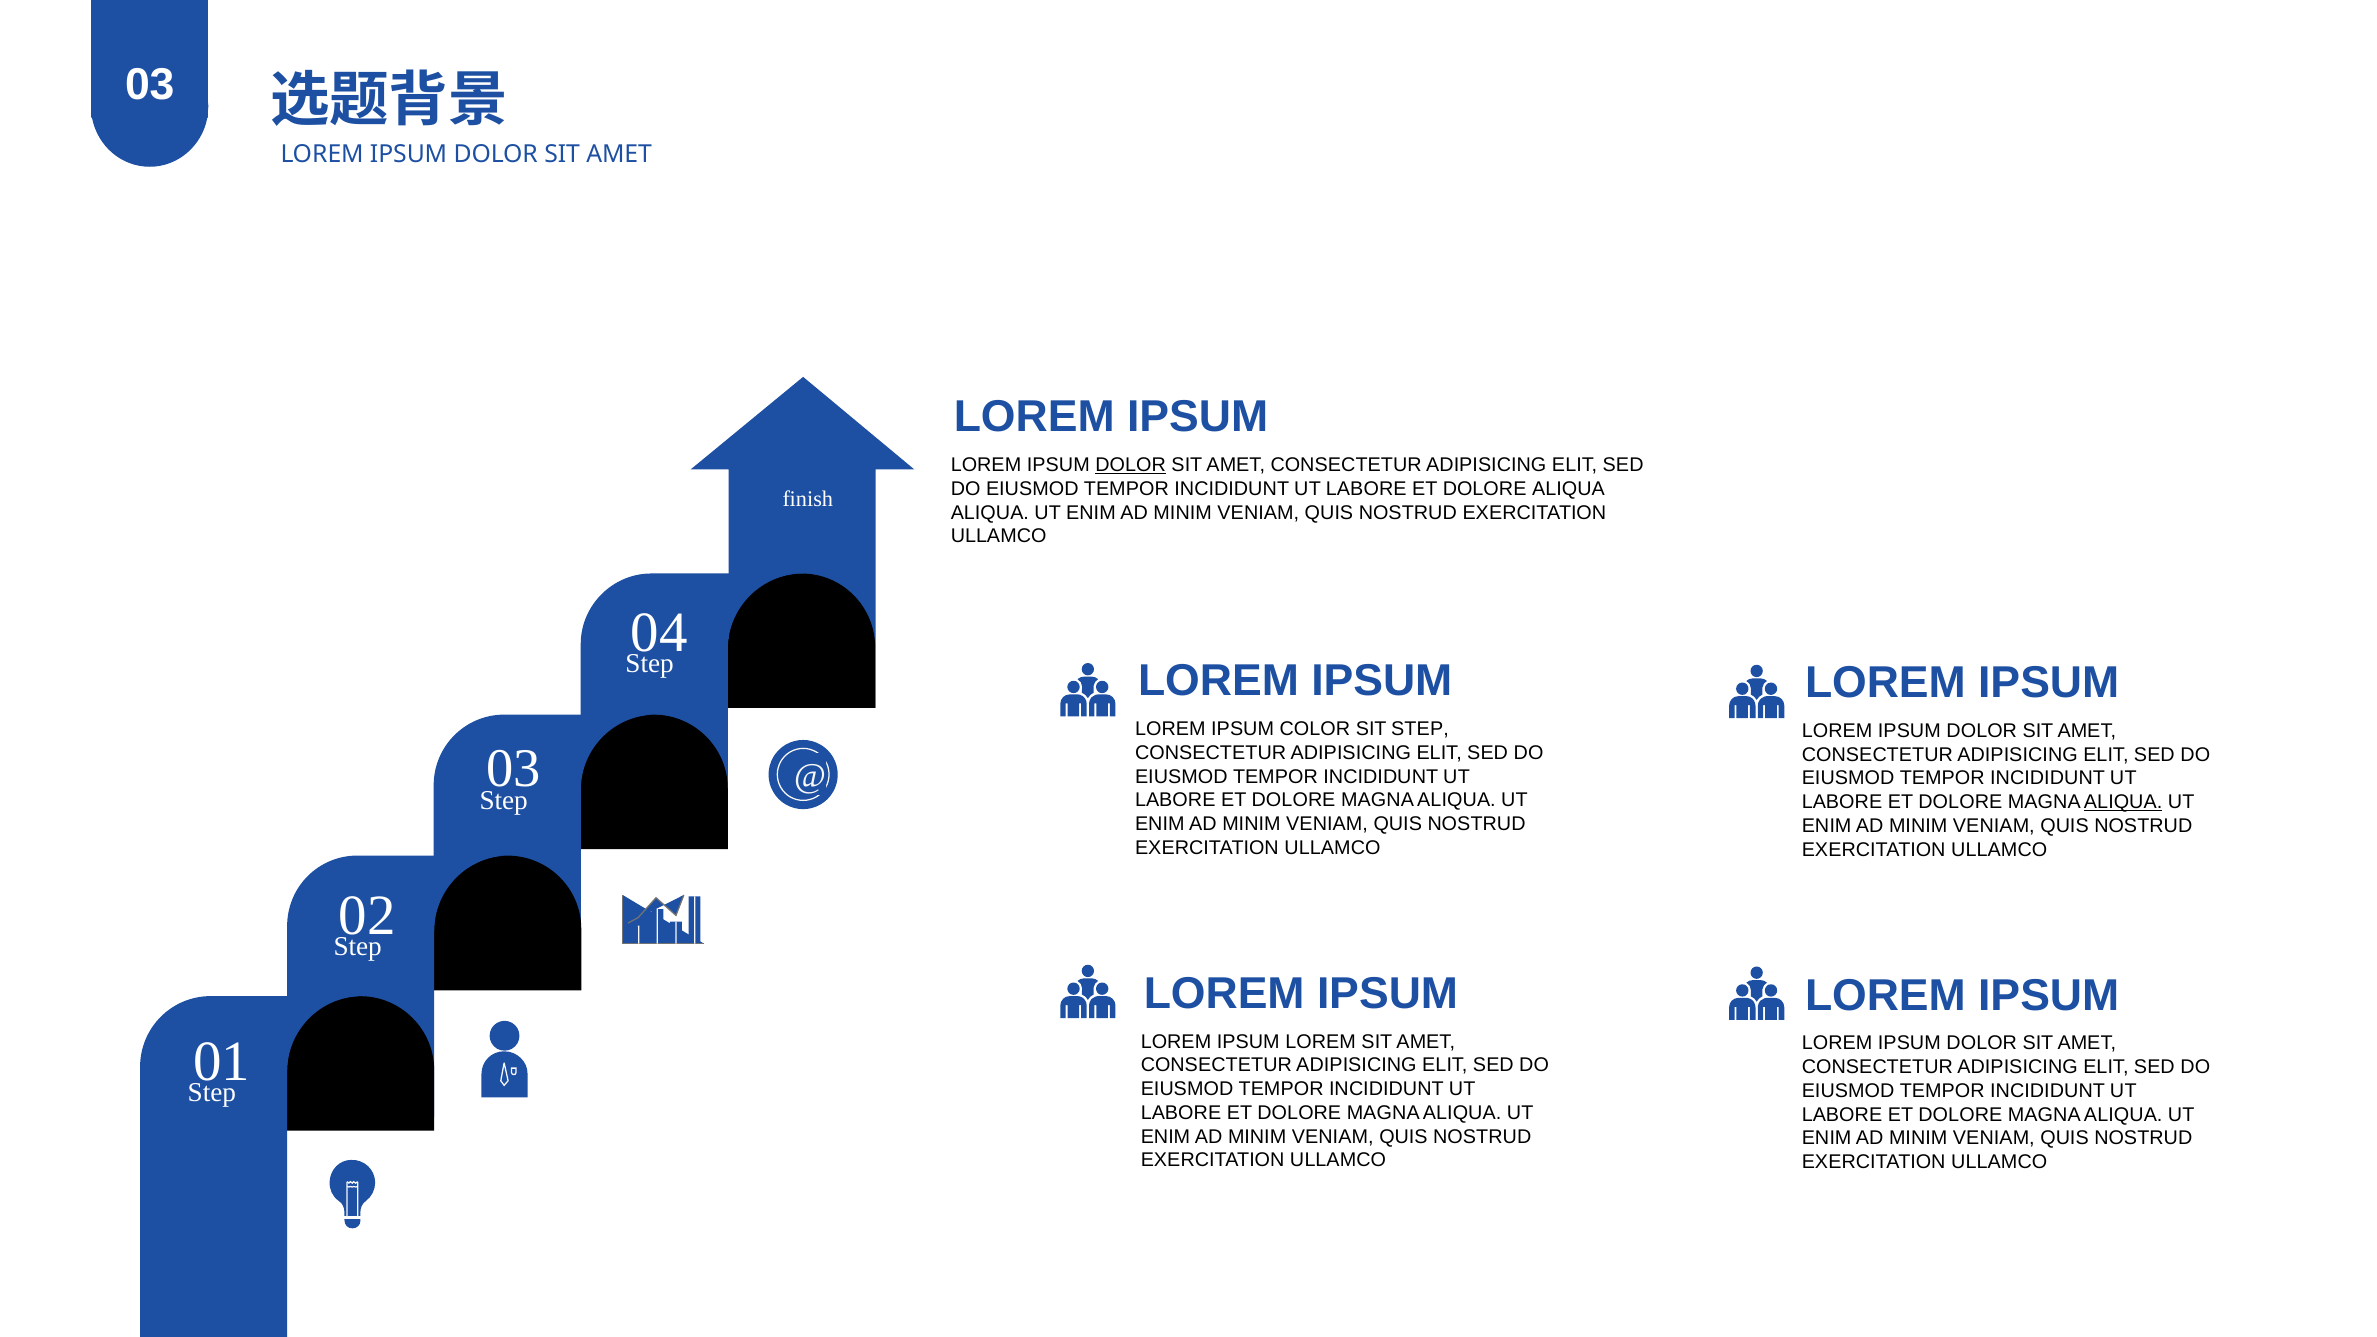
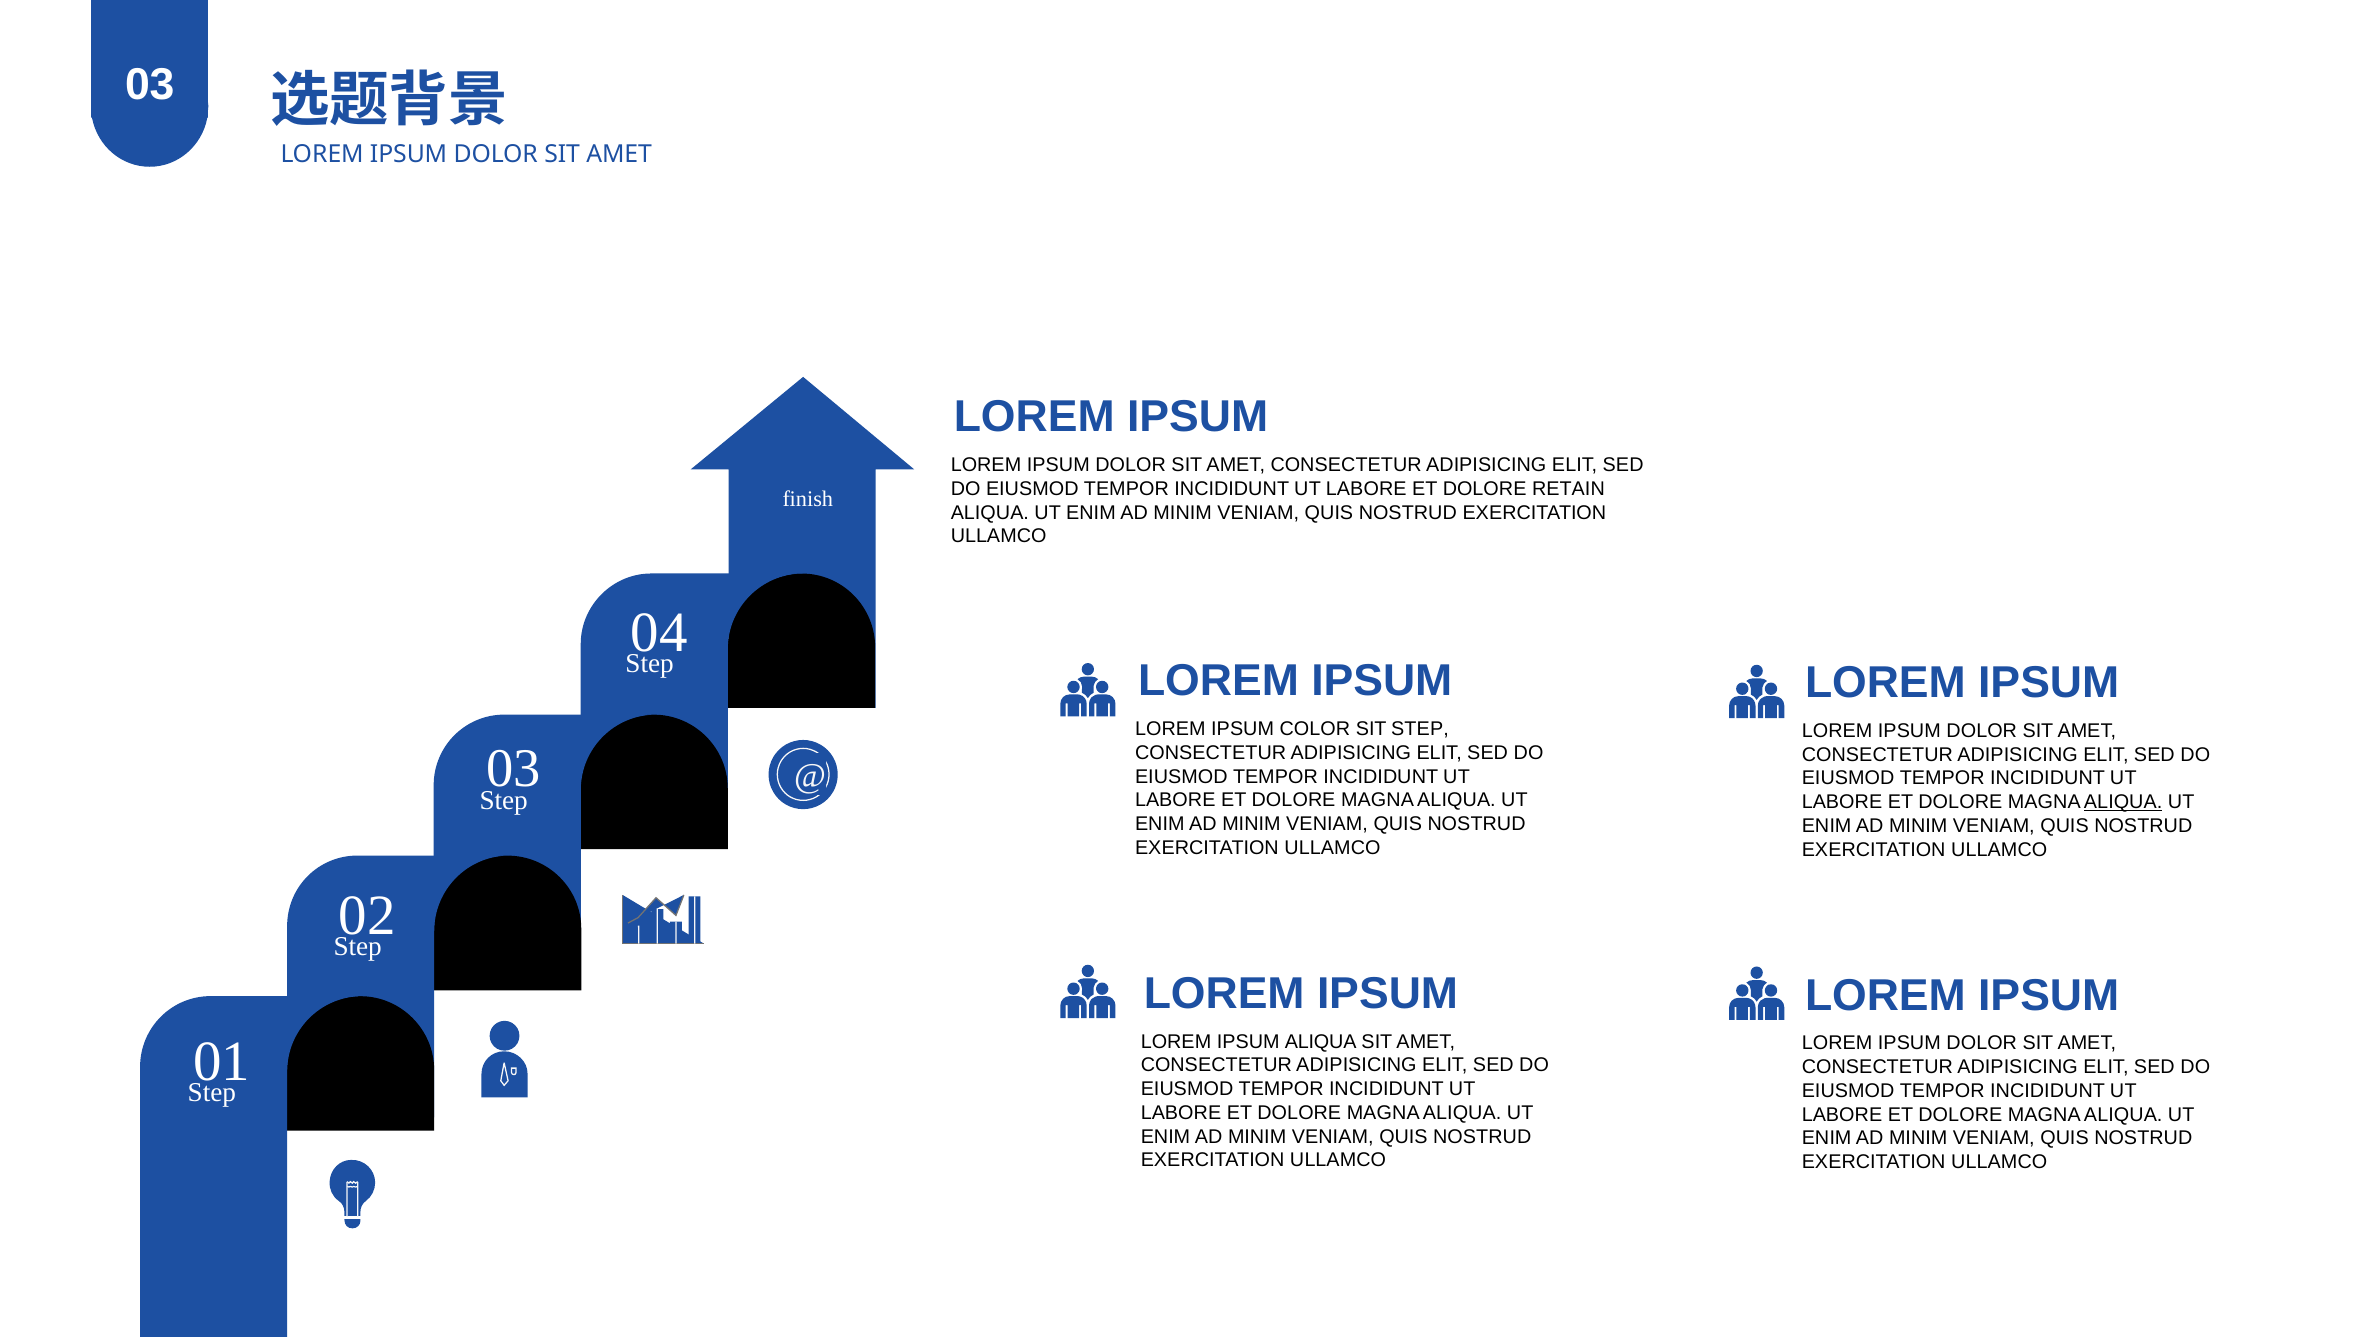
DOLOR at (1131, 465) underline: present -> none
DOLORE ALIQUA: ALIQUA -> RETAIN
LOREM at (1321, 1042): LOREM -> ALIQUA
